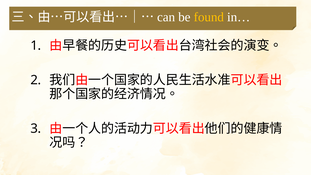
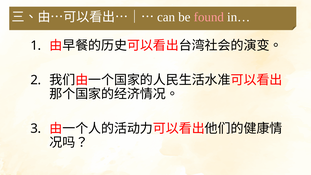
found colour: yellow -> pink
